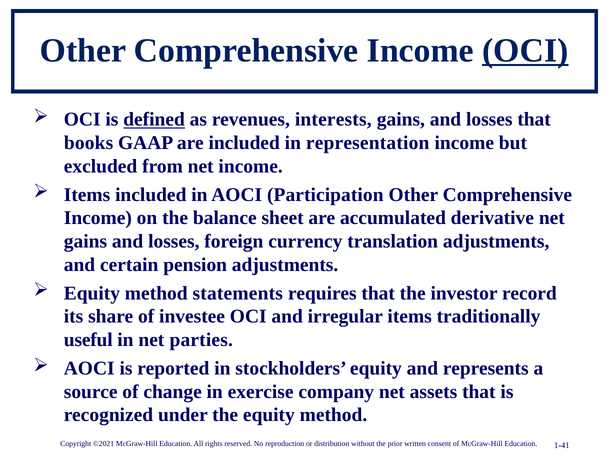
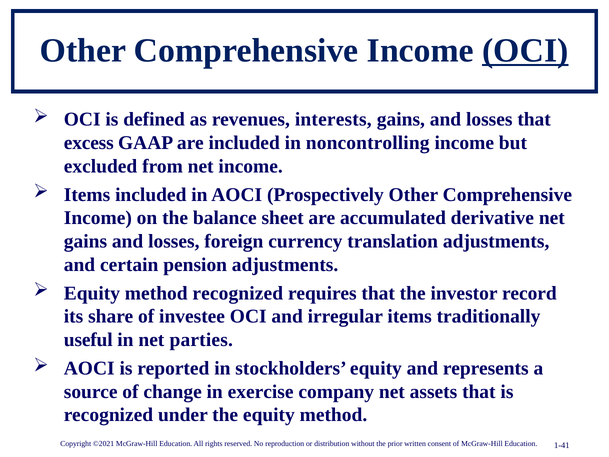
defined underline: present -> none
books: books -> excess
representation: representation -> noncontrolling
Participation: Participation -> Prospectively
method statements: statements -> recognized
